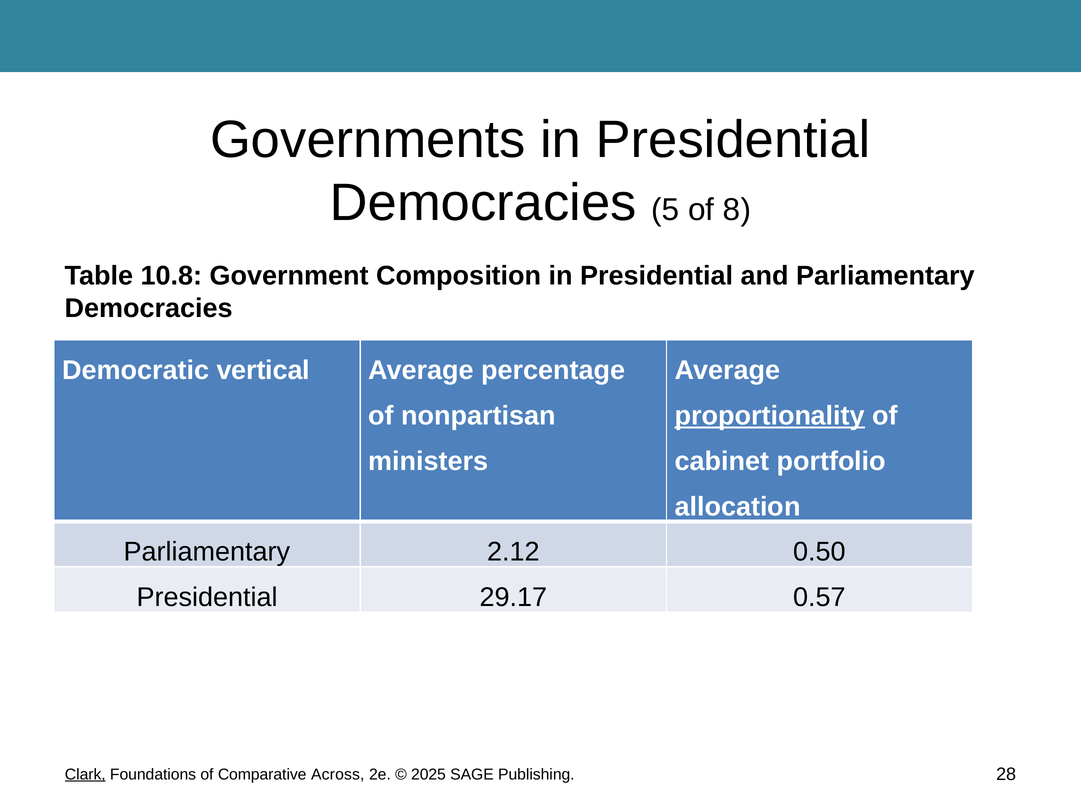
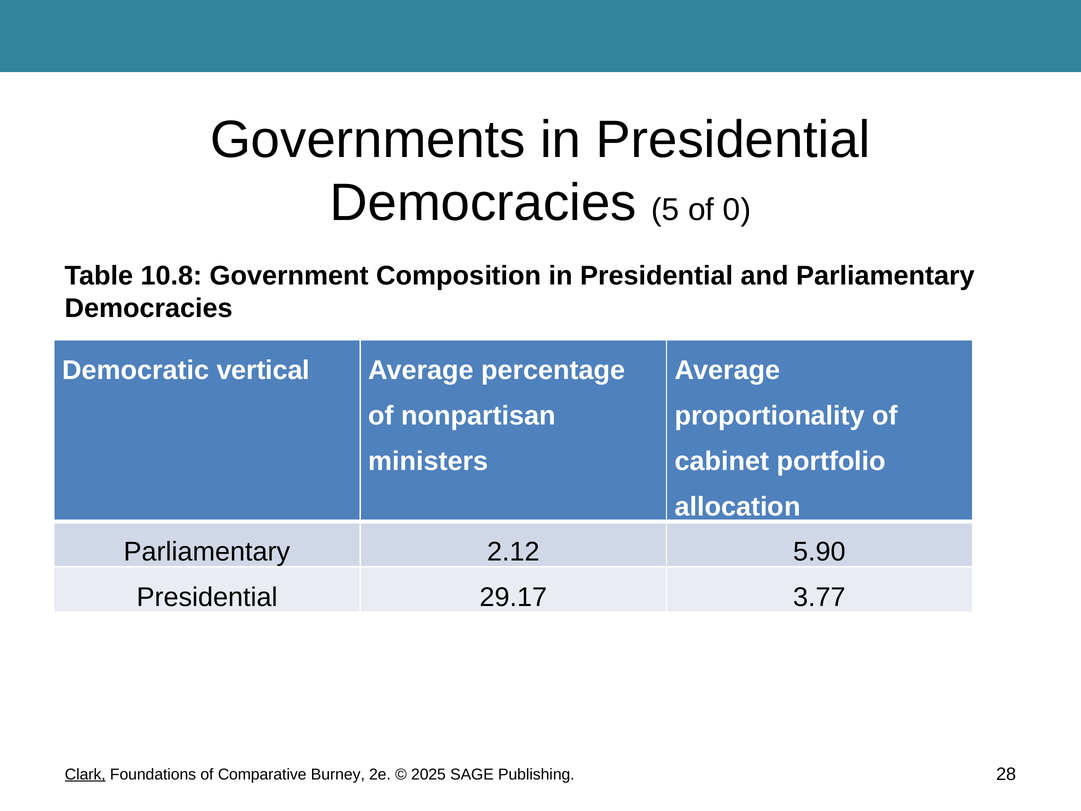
8: 8 -> 0
proportionality underline: present -> none
0.50: 0.50 -> 5.90
0.57: 0.57 -> 3.77
Across: Across -> Burney
